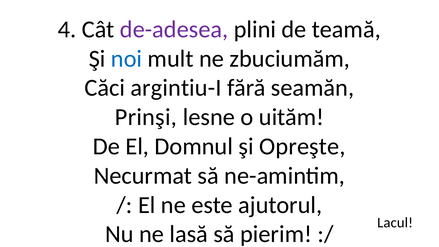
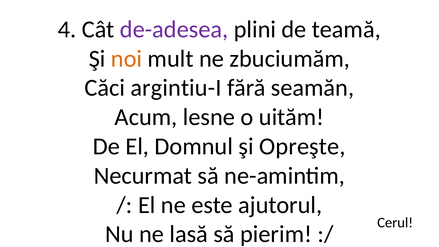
noi colour: blue -> orange
Prinşi: Prinşi -> Acum
Lacul: Lacul -> Cerul
